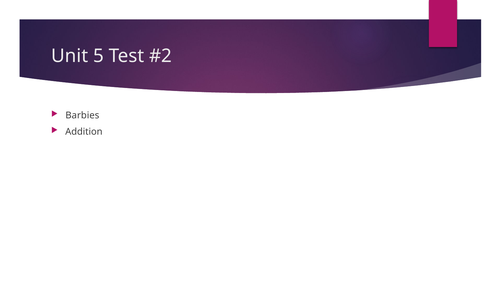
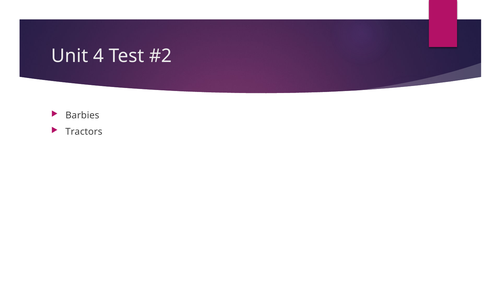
5: 5 -> 4
Addition: Addition -> Tractors
